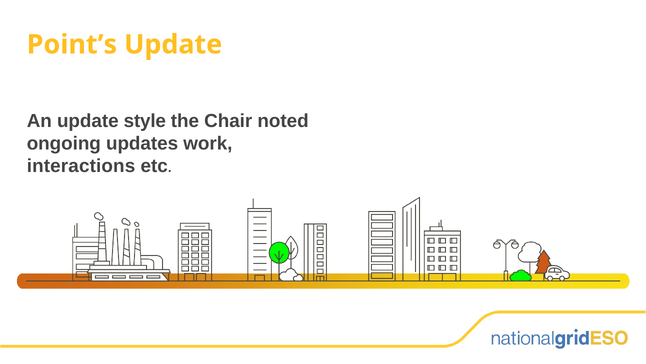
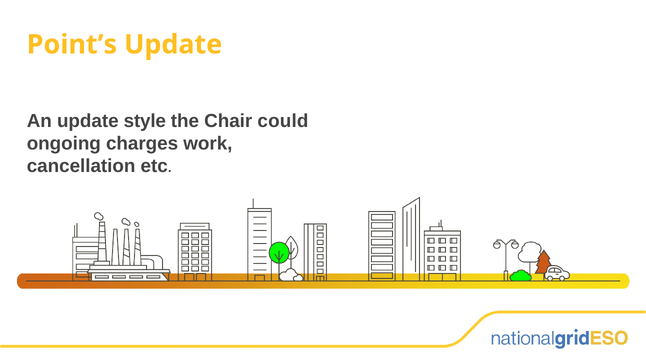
noted: noted -> could
updates: updates -> charges
interactions: interactions -> cancellation
